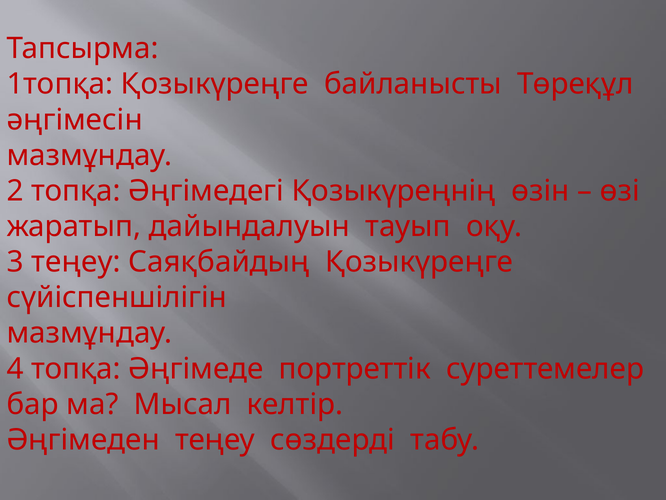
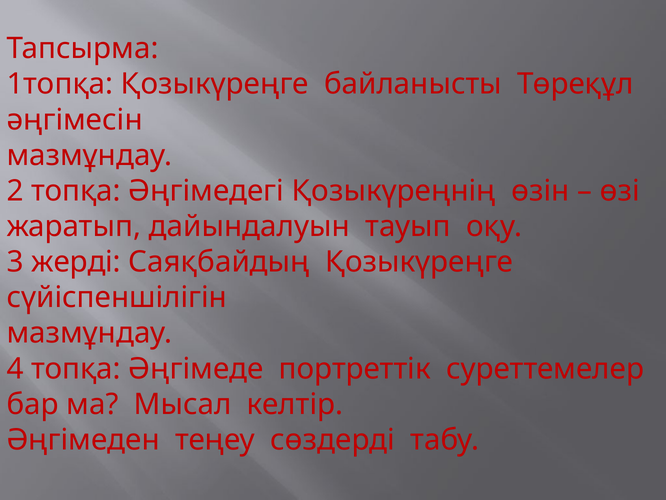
3 теңеу: теңеу -> жерді
